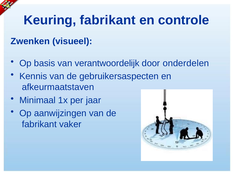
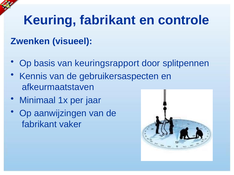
verantwoordelijk: verantwoordelijk -> keuringsrapport
onderdelen: onderdelen -> splitpennen
